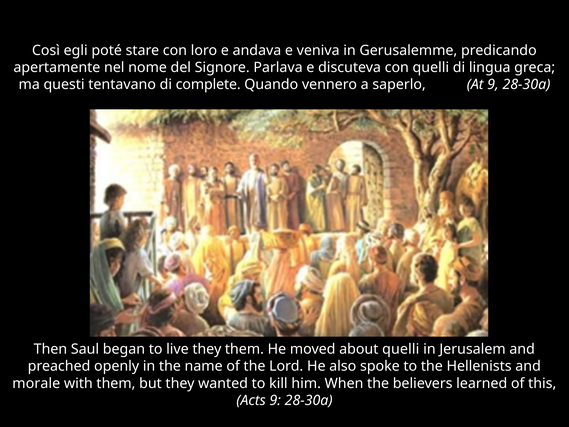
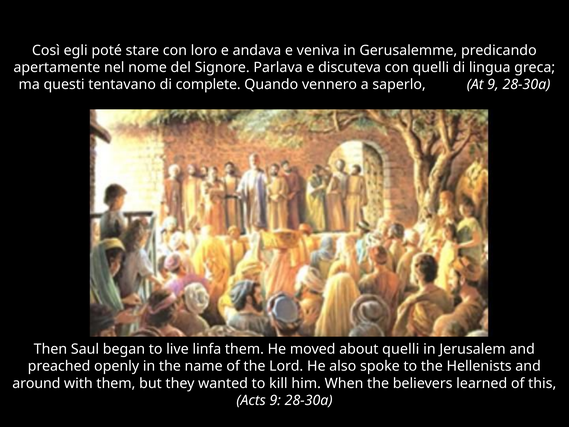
live they: they -> linfa
morale: morale -> around
